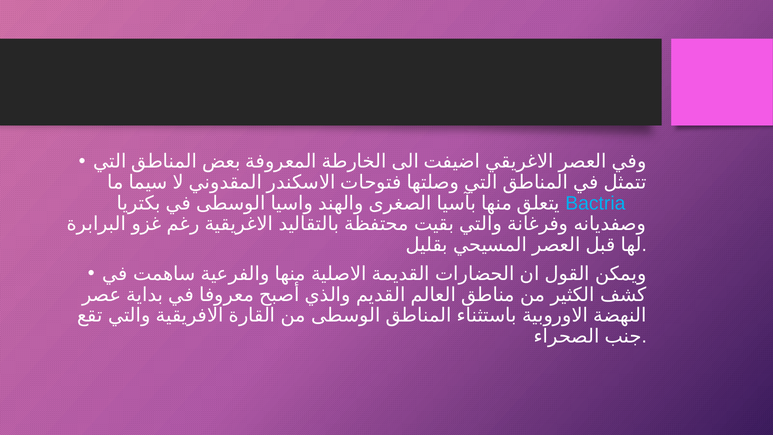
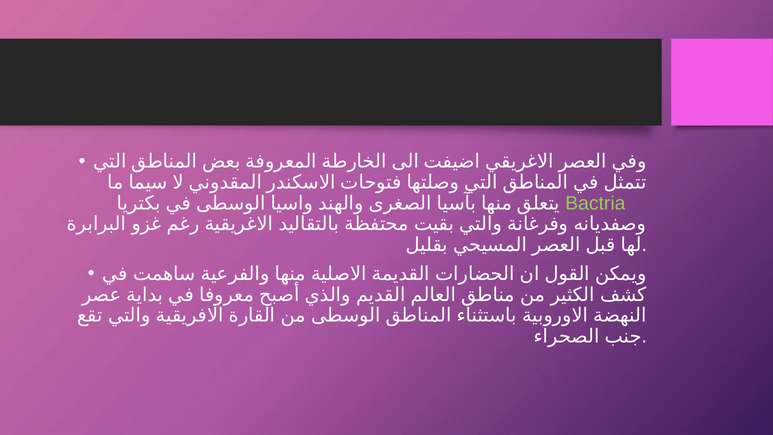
Bactria colour: light blue -> light green
